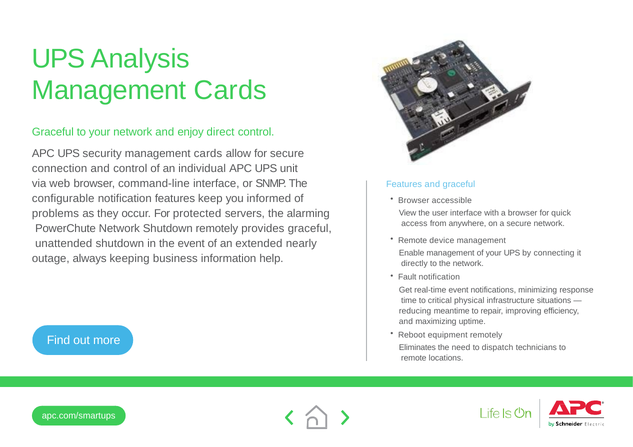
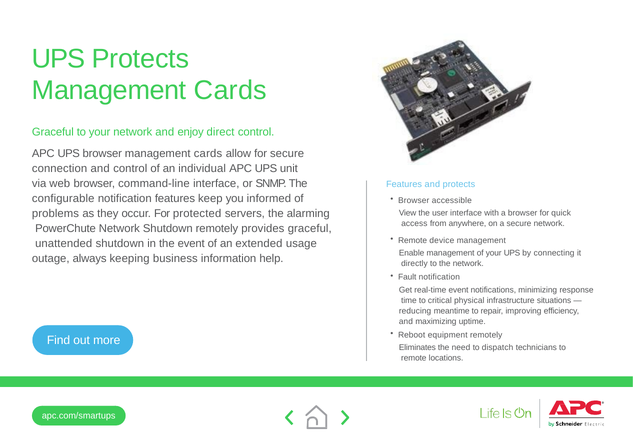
UPS Analysis: Analysis -> Protects
UPS security: security -> browser
and graceful: graceful -> protects
nearly: nearly -> usage
